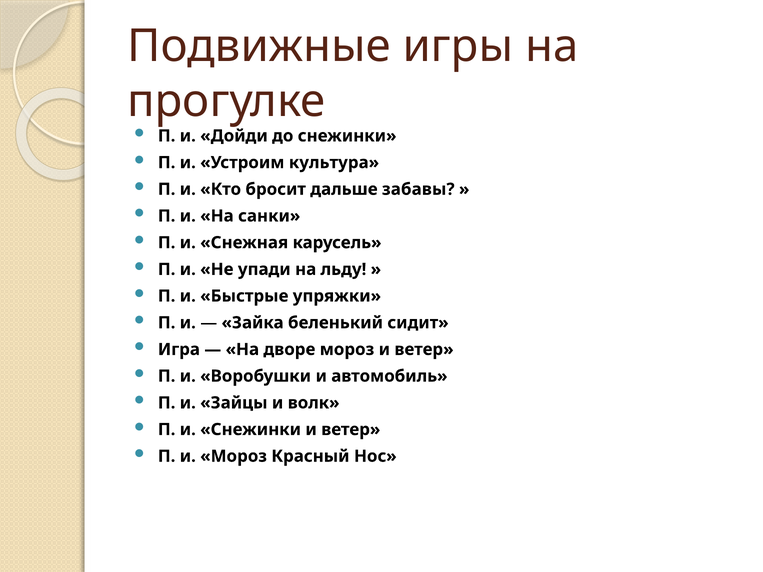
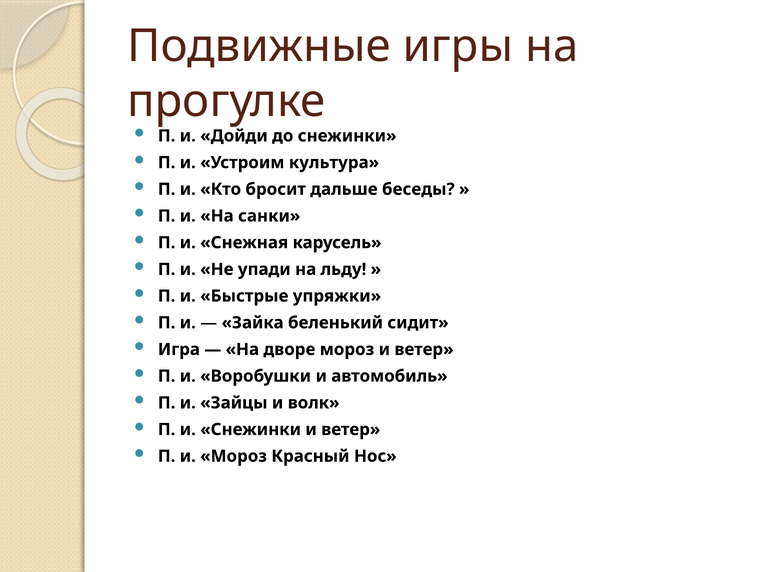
забавы: забавы -> беседы
